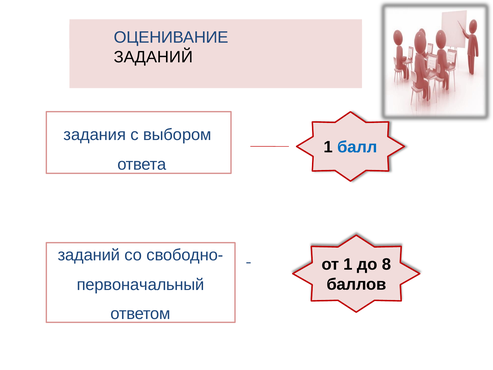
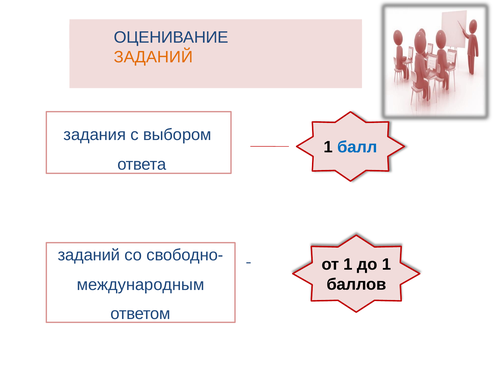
ЗАДАНИЙ at (153, 57) colour: black -> orange
до 8: 8 -> 1
первоначальный: первоначальный -> международным
